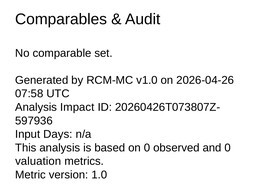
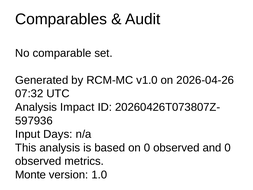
07:58: 07:58 -> 07:32
valuation at (38, 161): valuation -> observed
Metric: Metric -> Monte
